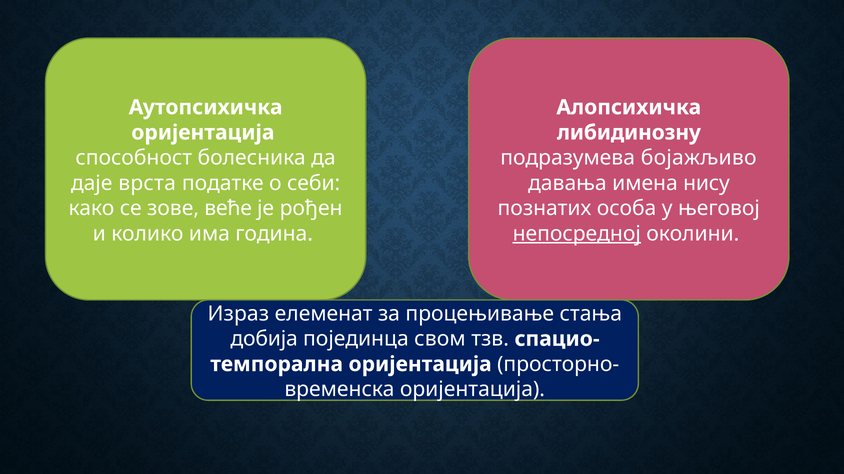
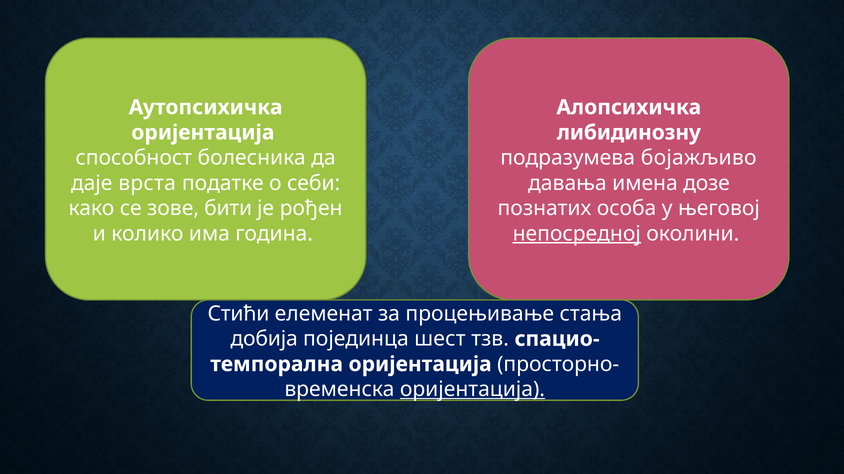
нису: нису -> дозе
веће: веће -> бити
Израз: Израз -> Стићи
свом: свом -> шест
оријентација at (472, 390) underline: none -> present
